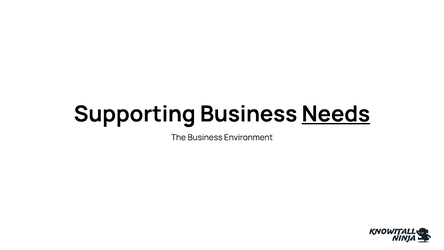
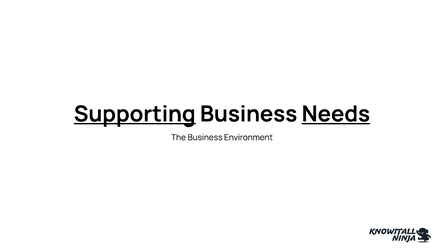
Supporting underline: none -> present
